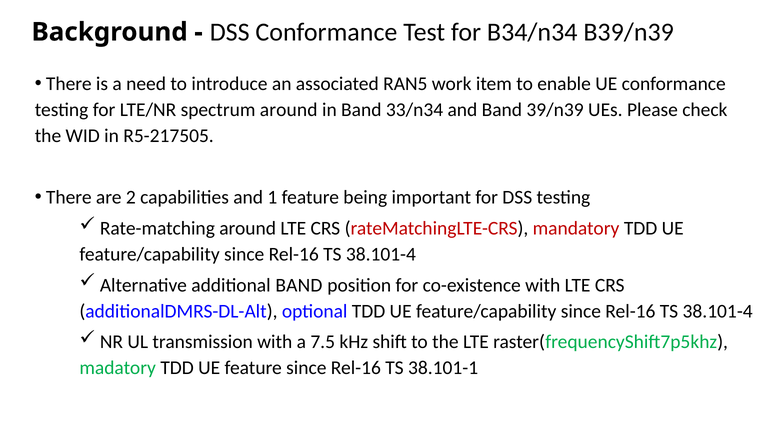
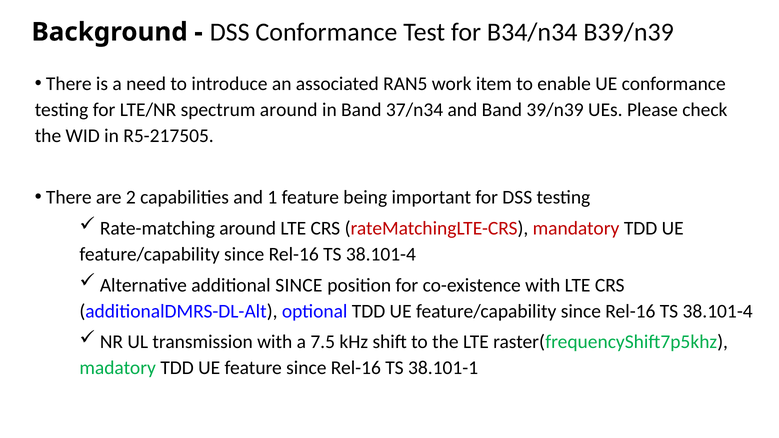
33/n34: 33/n34 -> 37/n34
additional BAND: BAND -> SINCE
